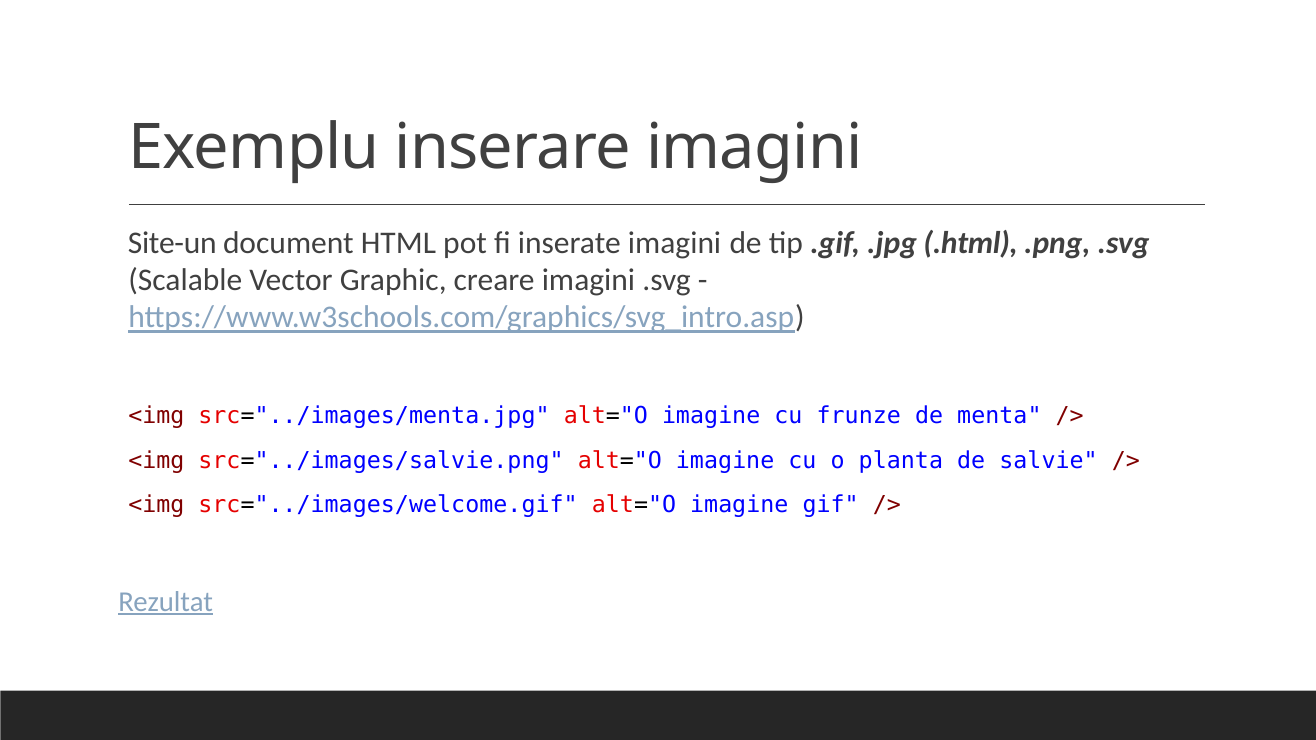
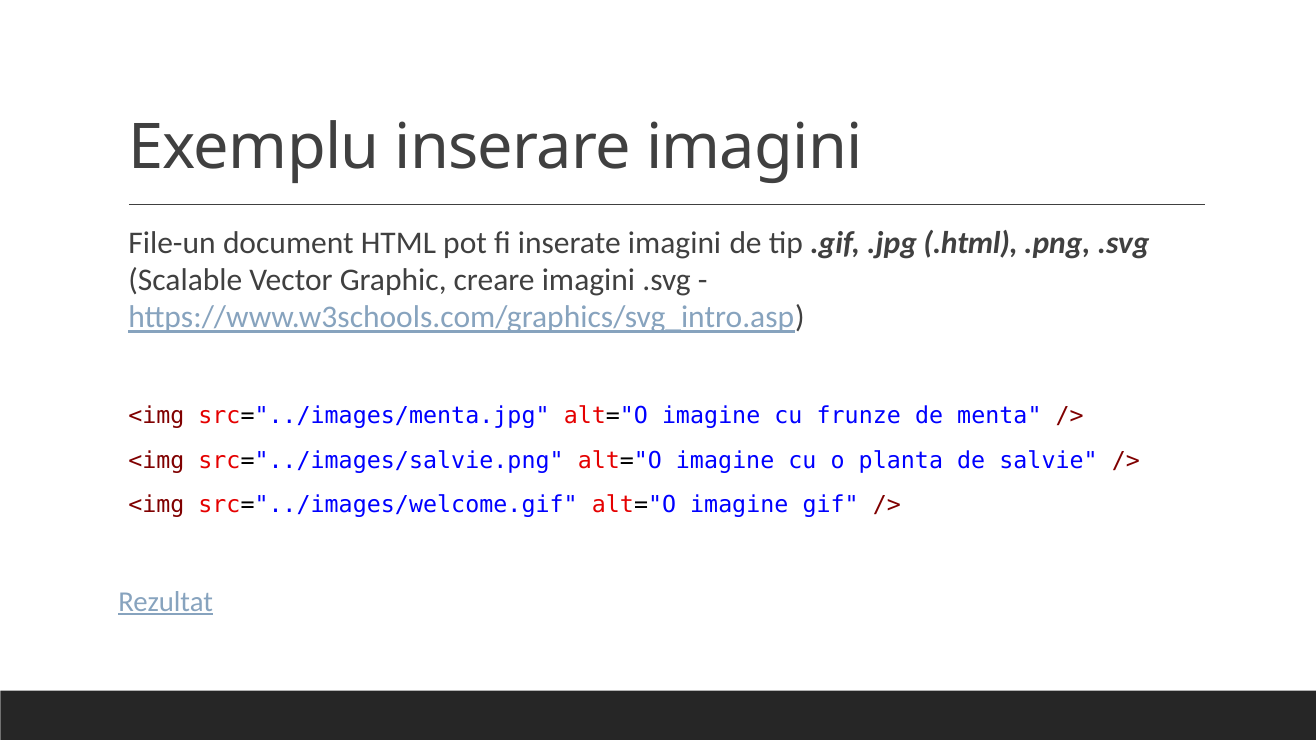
Site-un: Site-un -> File-un
